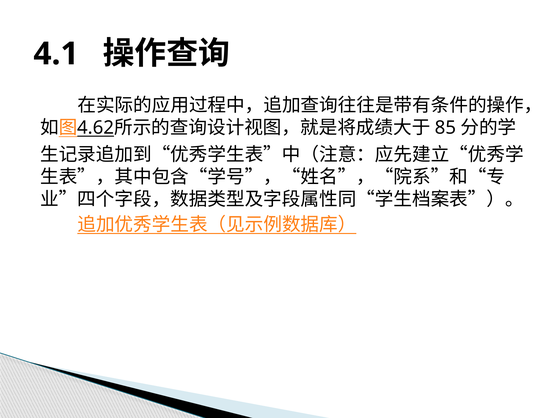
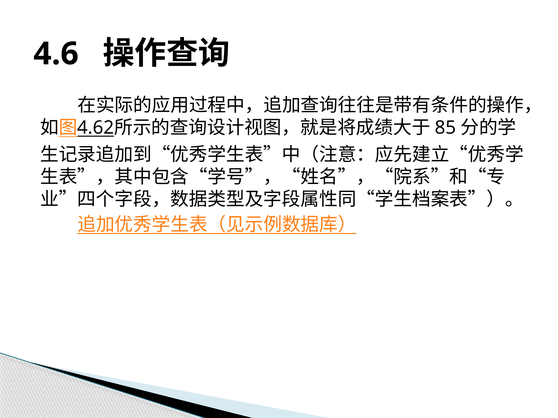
4.1: 4.1 -> 4.6
